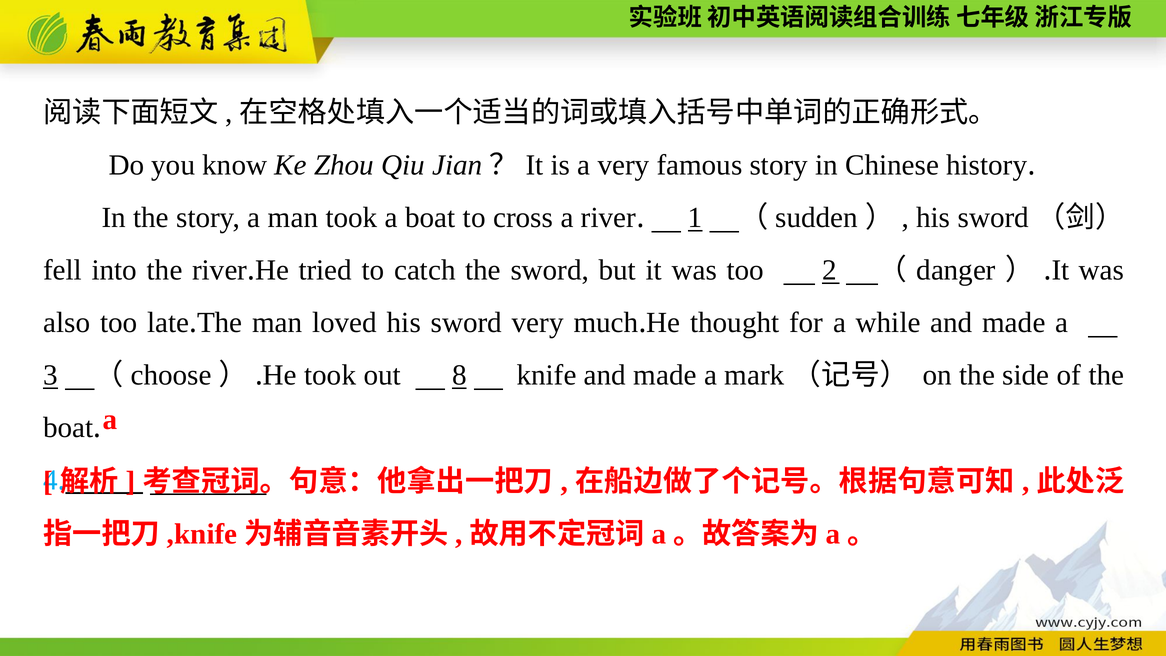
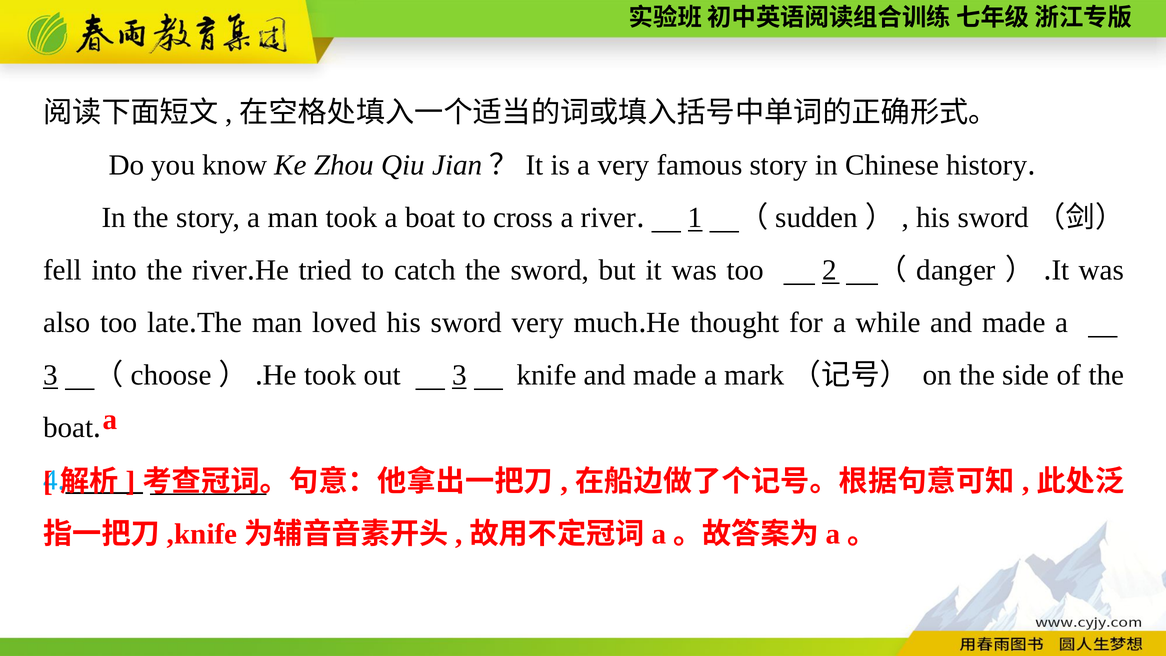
out 8: 8 -> 3
